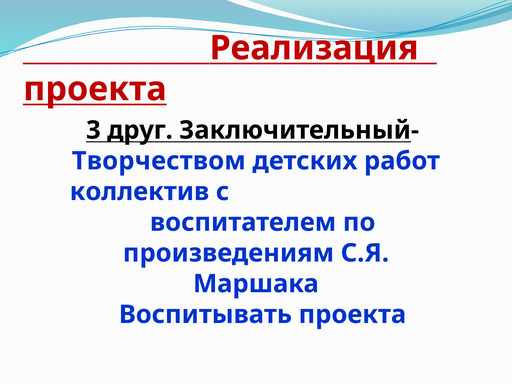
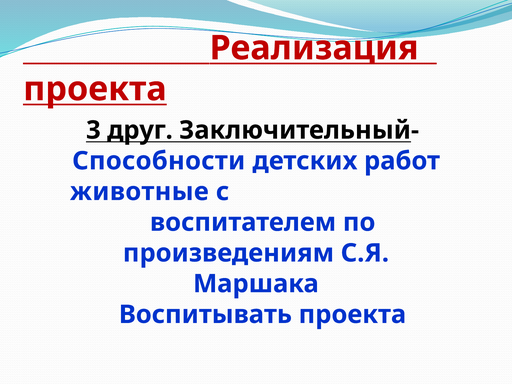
Творчеством: Творчеством -> Способности
коллектив: коллектив -> животные
